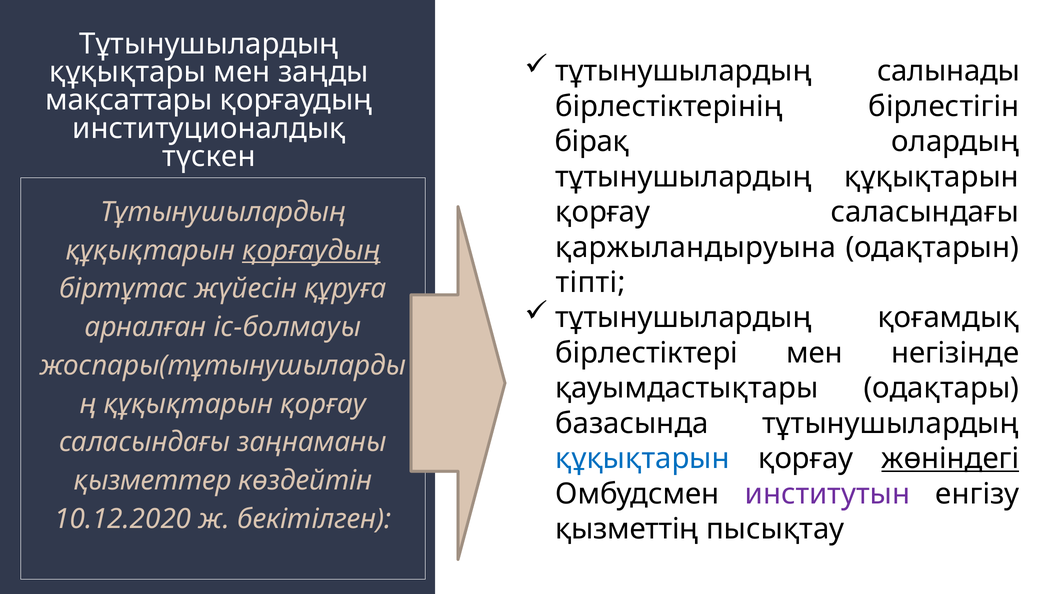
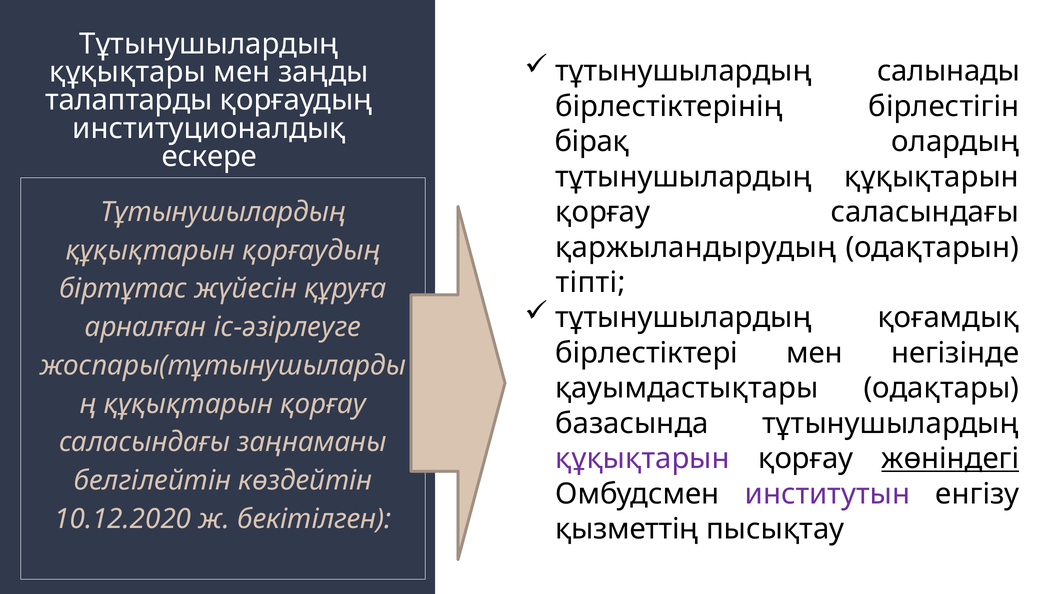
мақсаттары: мақсаттары -> талаптарды
түскен: түскен -> ескере
қаржыландыруына: қаржыландыруына -> қаржыландырудың
қорғаудың at (311, 251) underline: present -> none
іс-болмауы: іс-болмауы -> іс-әзірлеуге
құқықтарын at (642, 459) colour: blue -> purple
қызметтер: қызметтер -> белгілейтін
